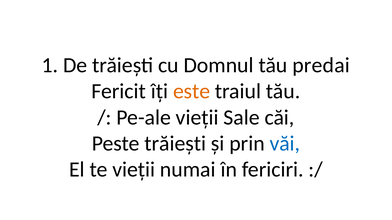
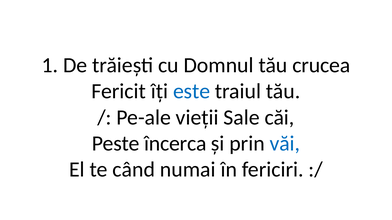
predai: predai -> crucea
este colour: orange -> blue
Peste trăiești: trăiești -> încerca
te vieții: vieții -> când
